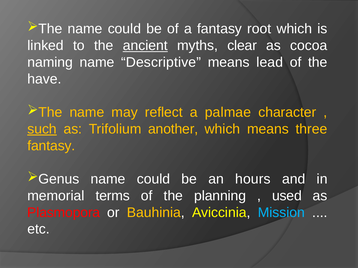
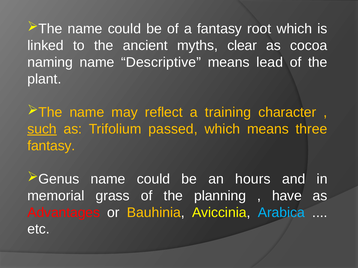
ancient underline: present -> none
have: have -> plant
palmae: palmae -> training
another: another -> passed
terms: terms -> grass
used: used -> have
Plasmopora: Plasmopora -> Advantages
Mission: Mission -> Arabica
